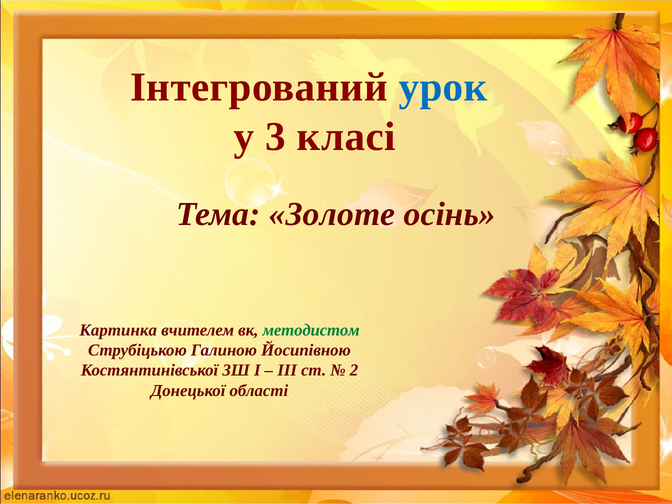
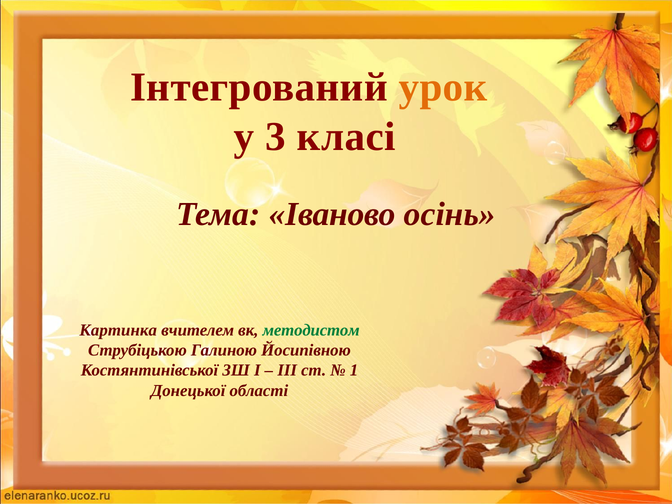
урок colour: blue -> orange
Золоте: Золоте -> Іваново
2: 2 -> 1
